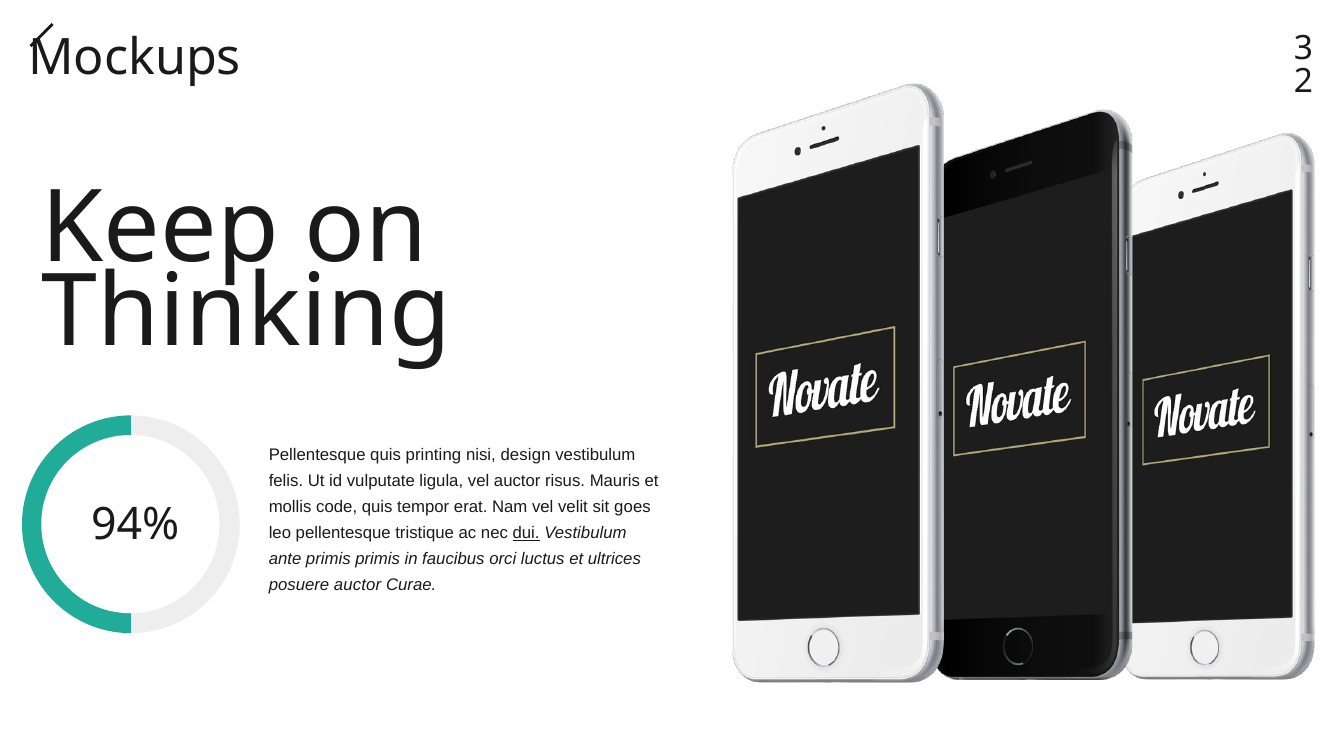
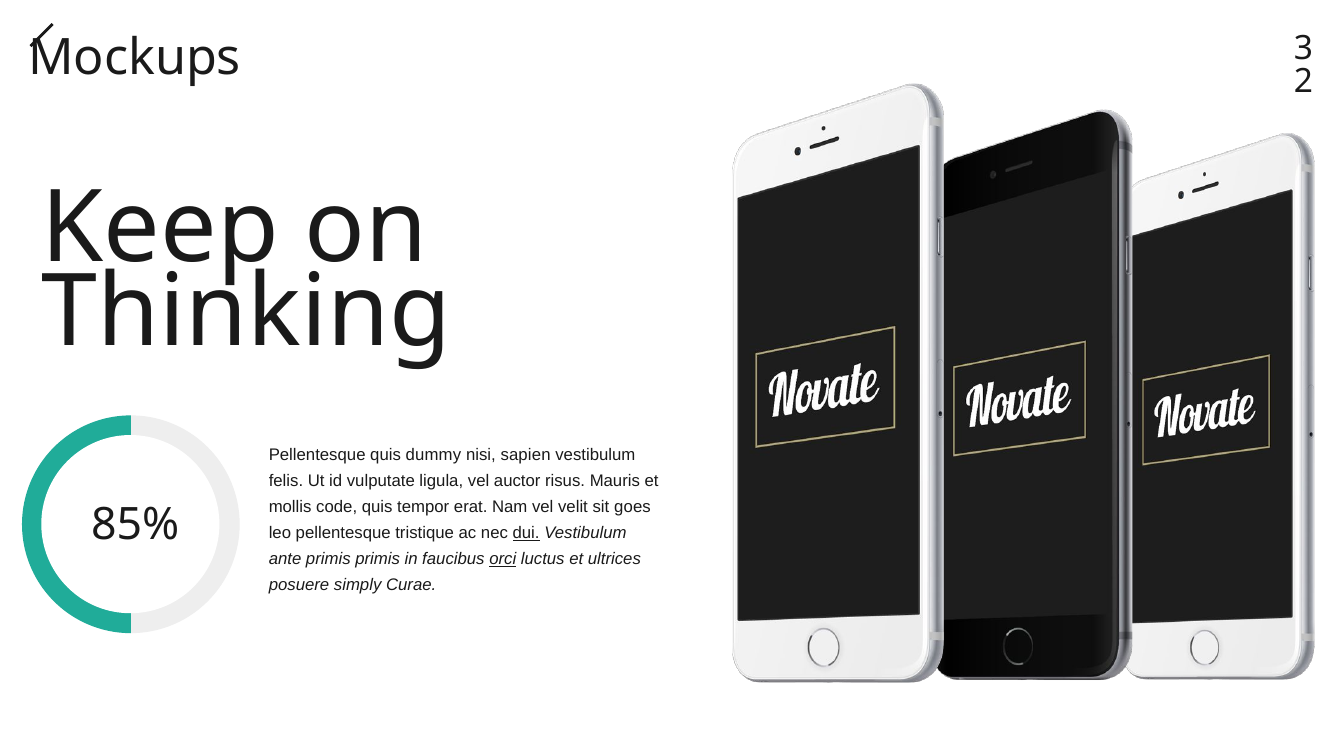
printing: printing -> dummy
design: design -> sapien
94%: 94% -> 85%
orci underline: none -> present
posuere auctor: auctor -> simply
